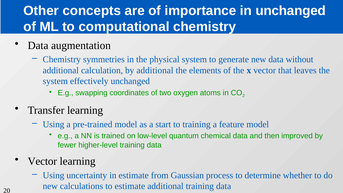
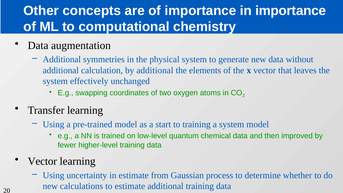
in unchanged: unchanged -> importance
Chemistry at (62, 59): Chemistry -> Additional
a feature: feature -> system
